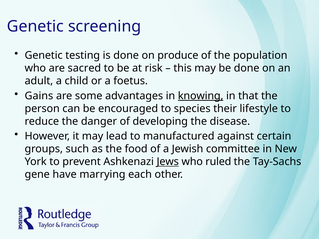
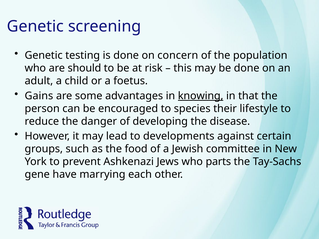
produce: produce -> concern
sacred: sacred -> should
manufactured: manufactured -> developments
Jews underline: present -> none
ruled: ruled -> parts
